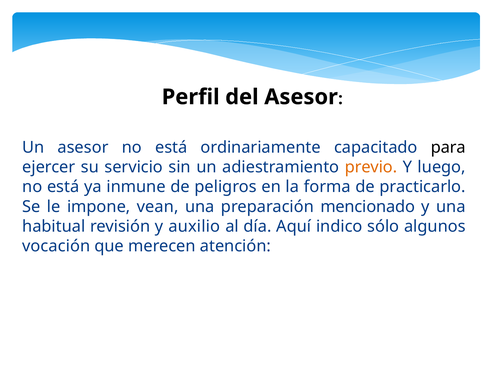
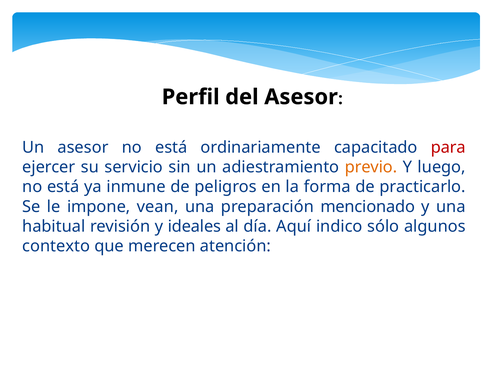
para colour: black -> red
auxilio: auxilio -> ideales
vocación: vocación -> contexto
